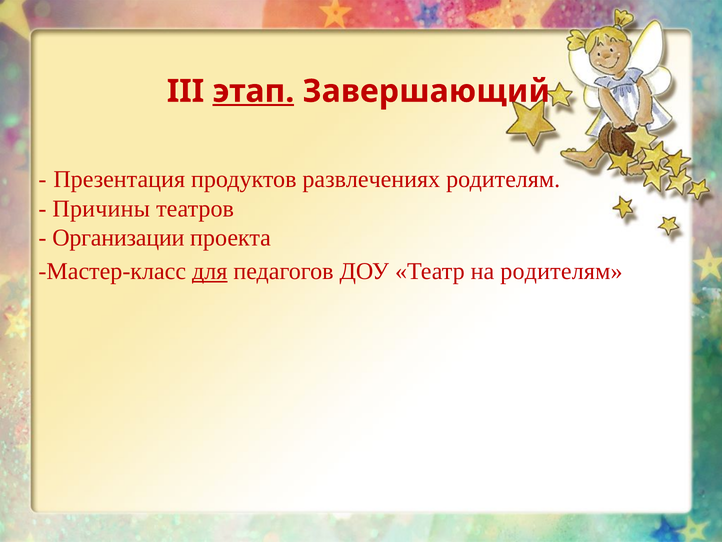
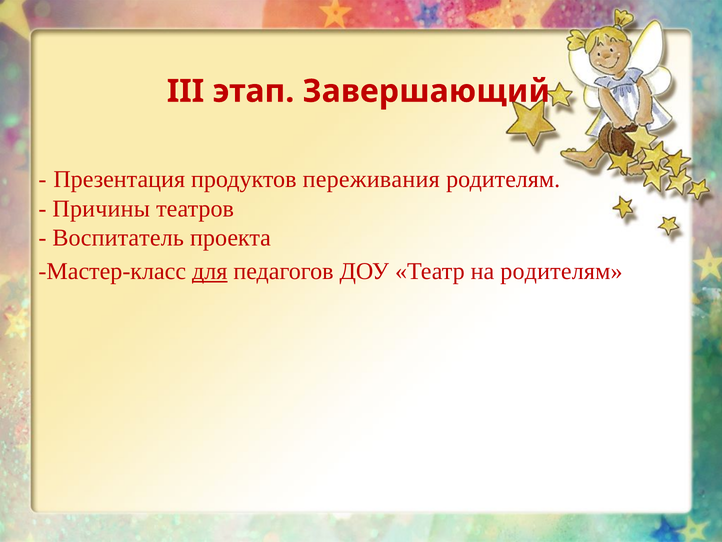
этап underline: present -> none
развлечениях: развлечениях -> переживания
Организации: Организации -> Воспитатель
